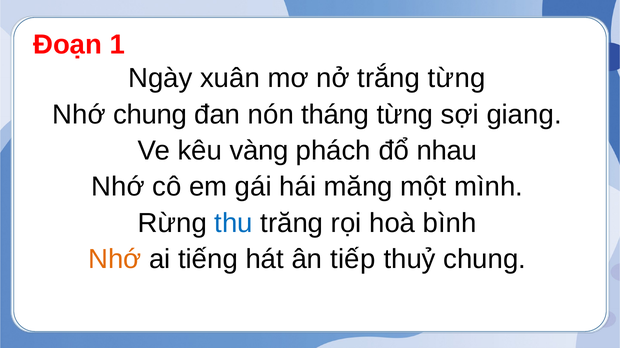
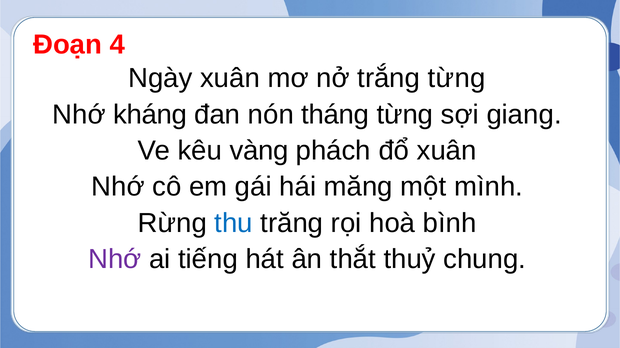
1: 1 -> 4
Nhớ chung: chung -> kháng
đổ nhau: nhau -> xuân
Nhớ at (115, 260) colour: orange -> purple
tiếp: tiếp -> thắt
